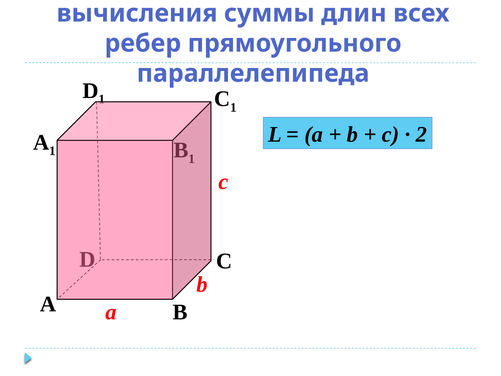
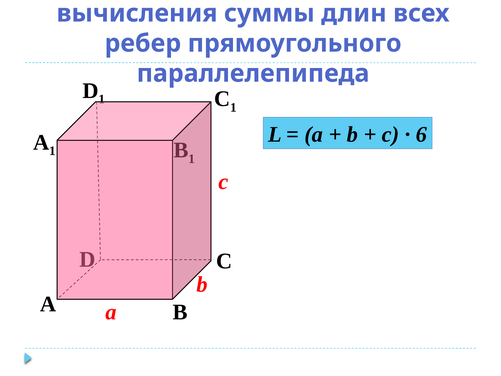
2: 2 -> 6
